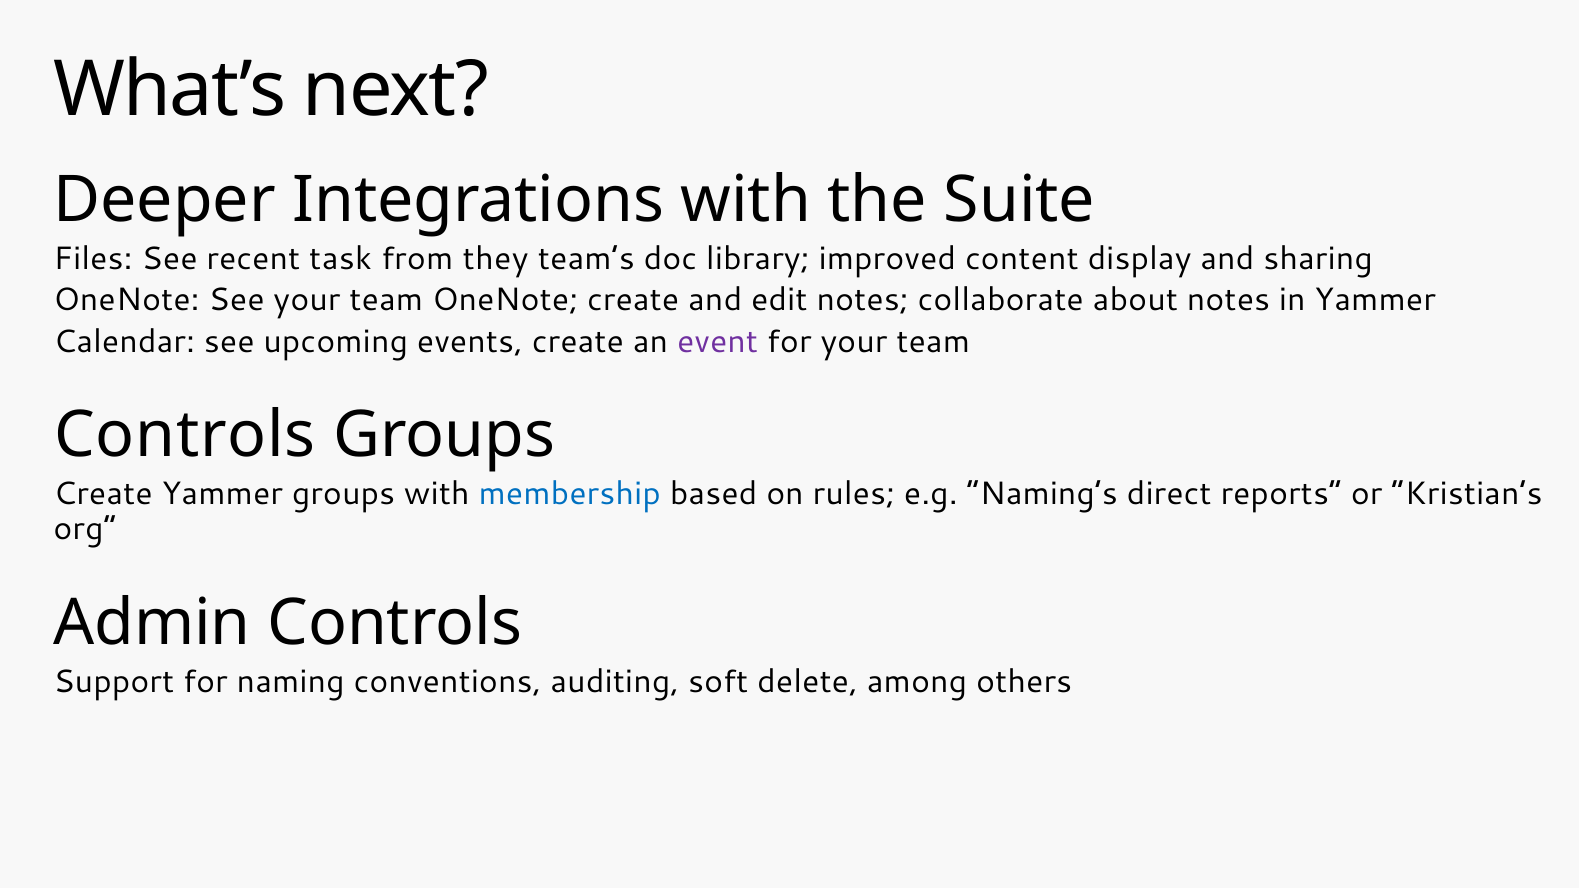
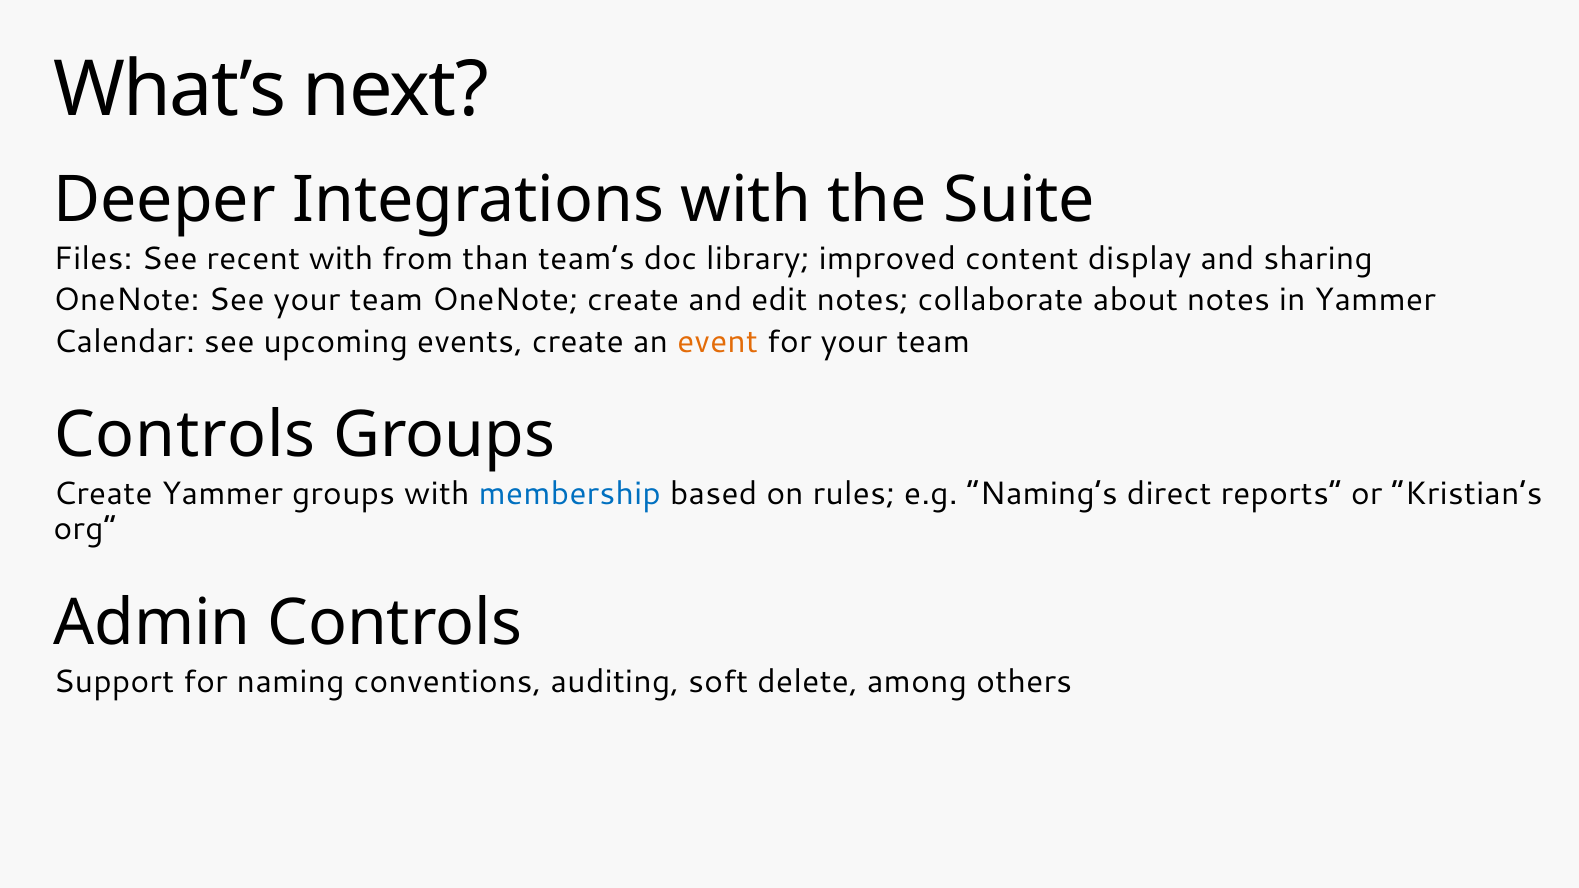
recent task: task -> with
they: they -> than
event colour: purple -> orange
